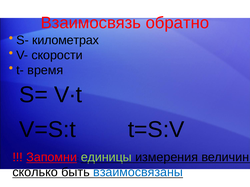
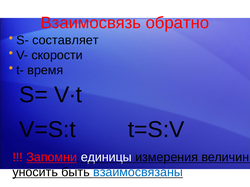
километрах: километрах -> составляет
единицы colour: light green -> white
сколько: сколько -> уносить
